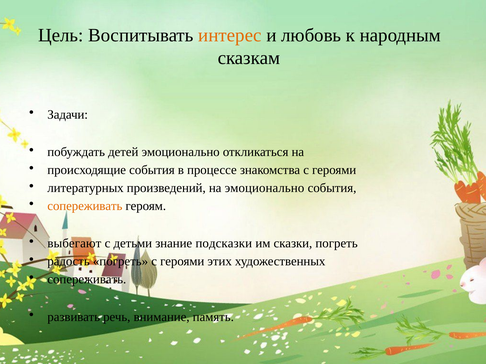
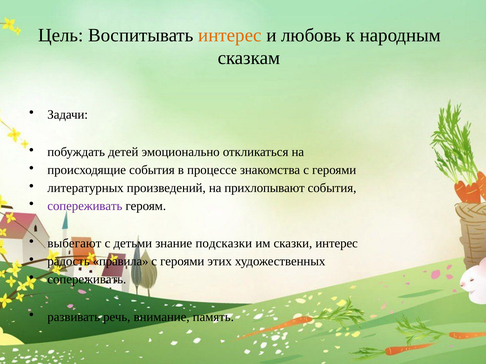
на эмоционально: эмоционально -> прихлопывают
сопереживать at (85, 206) colour: orange -> purple
сказки погреть: погреть -> интерес
радость погреть: погреть -> правила
